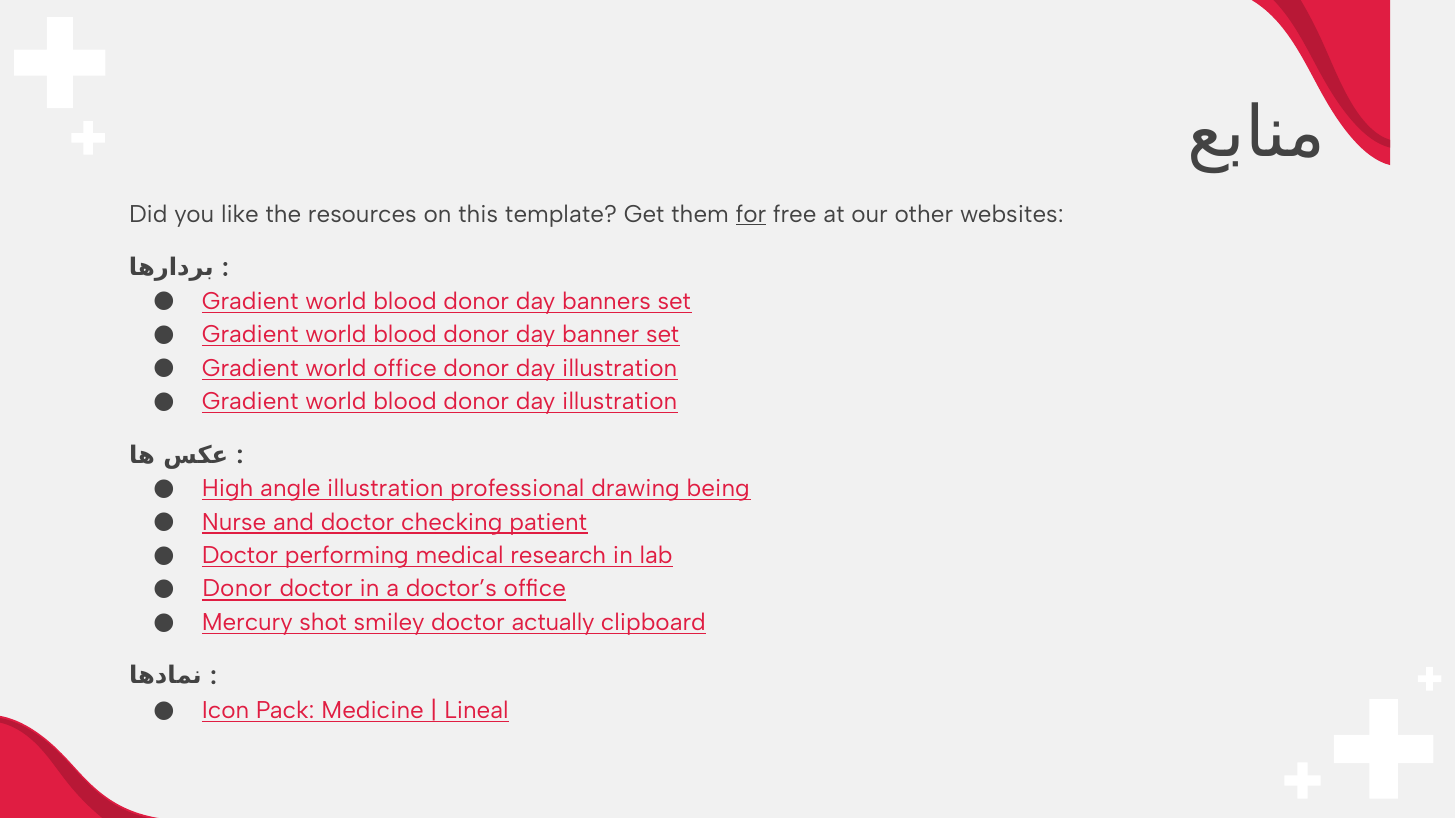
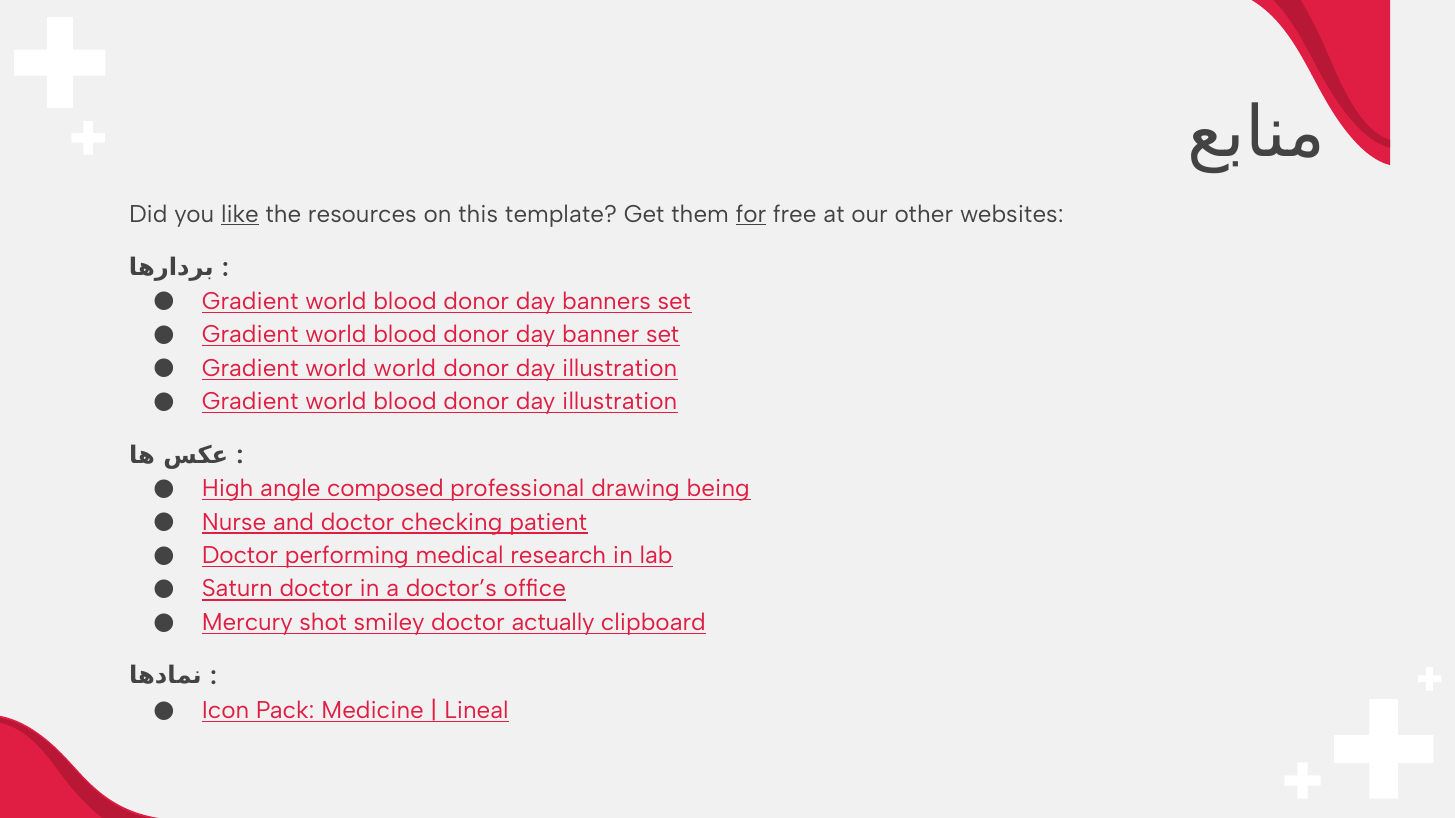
like underline: none -> present
world office: office -> world
angle illustration: illustration -> composed
Donor at (237, 589): Donor -> Saturn
